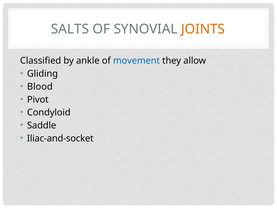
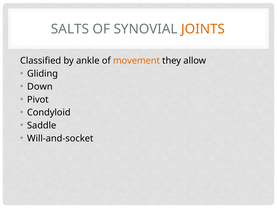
movement colour: blue -> orange
Blood: Blood -> Down
Iliac-and-socket: Iliac-and-socket -> Will-and-socket
